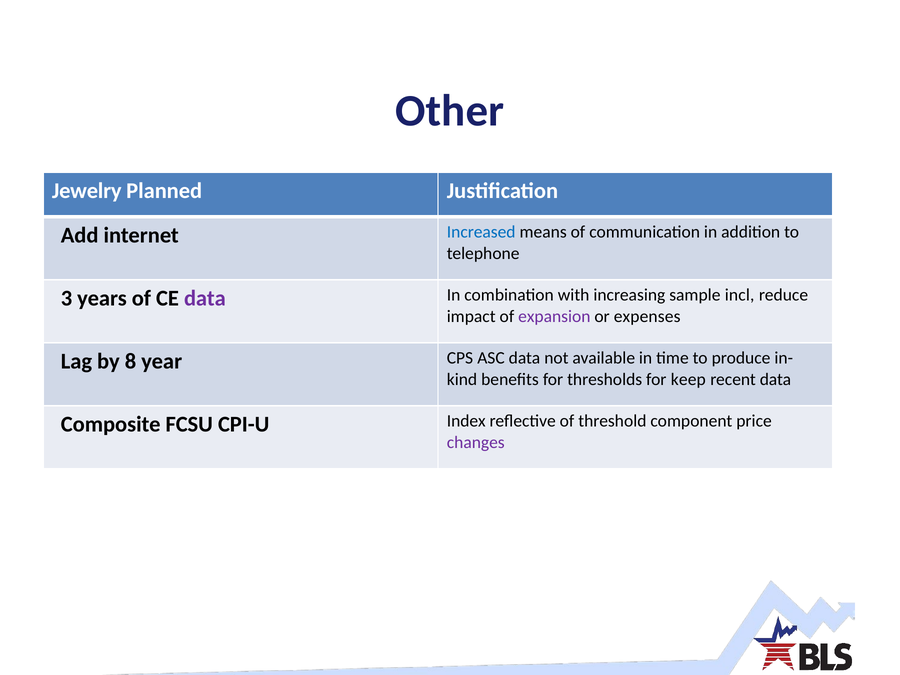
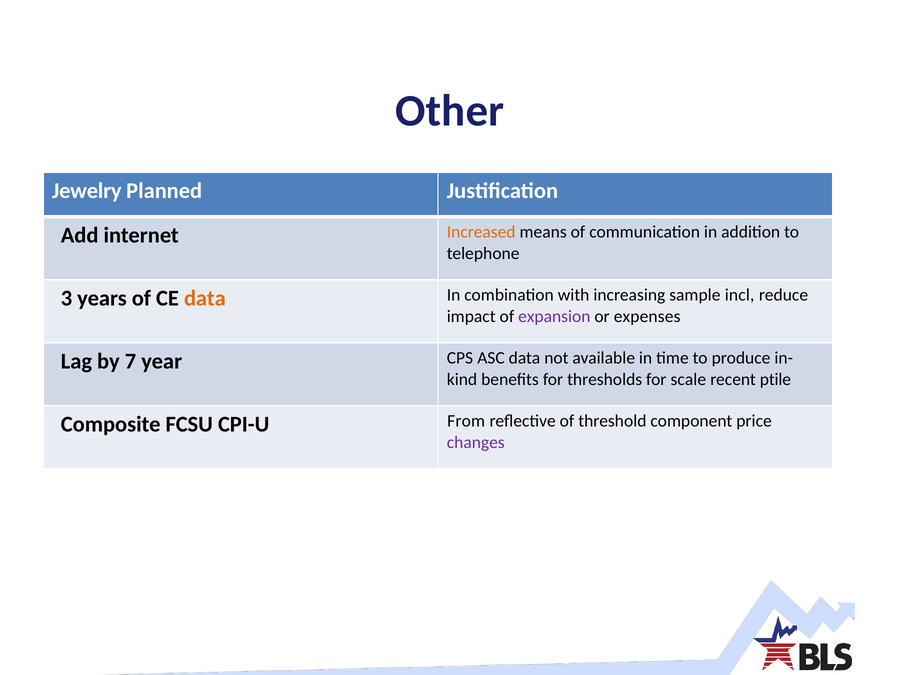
Increased colour: blue -> orange
data at (205, 298) colour: purple -> orange
by 8: 8 -> 7
keep: keep -> scale
recent data: data -> ptile
Index: Index -> From
